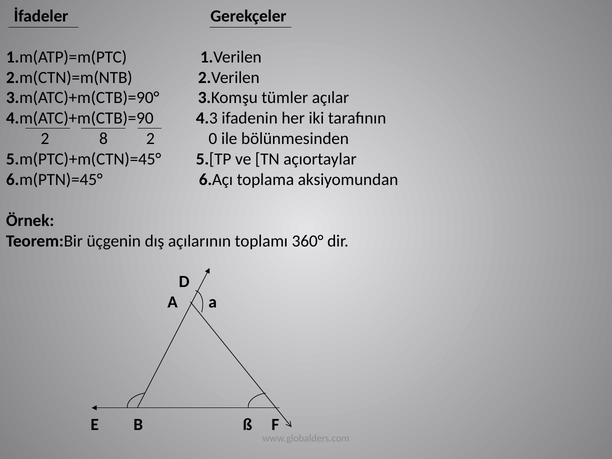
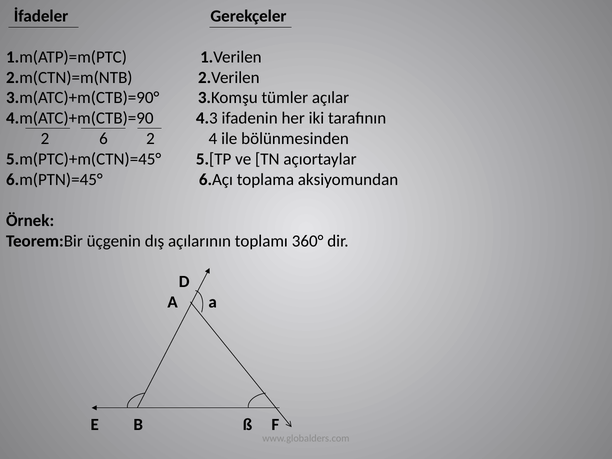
8: 8 -> 6
0: 0 -> 4
